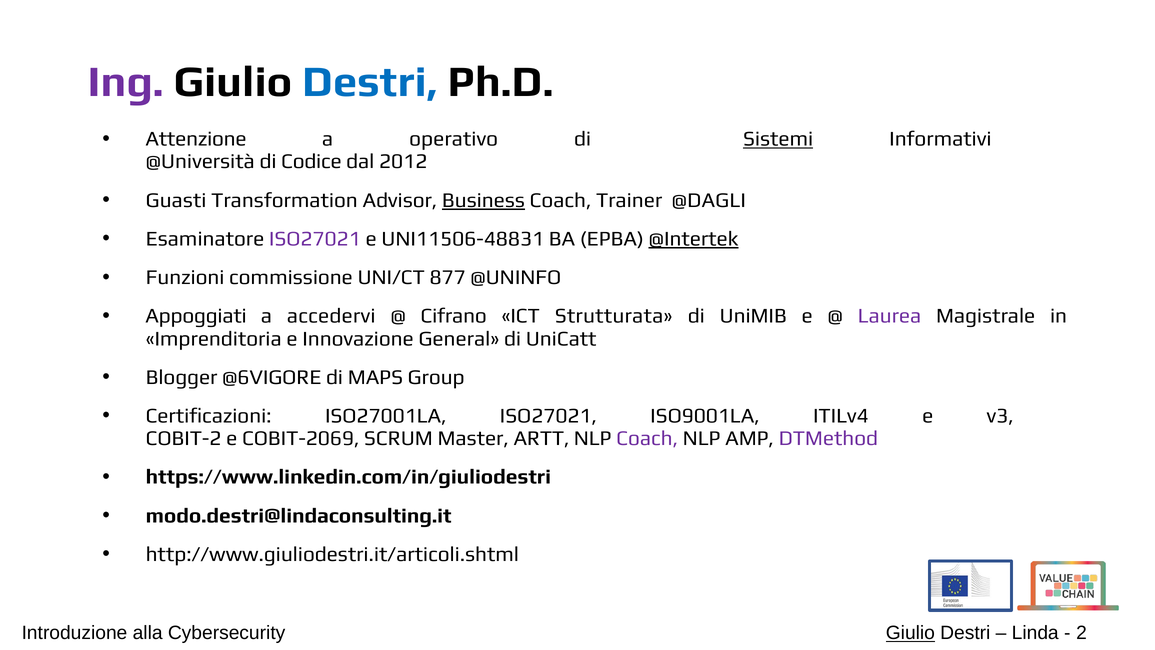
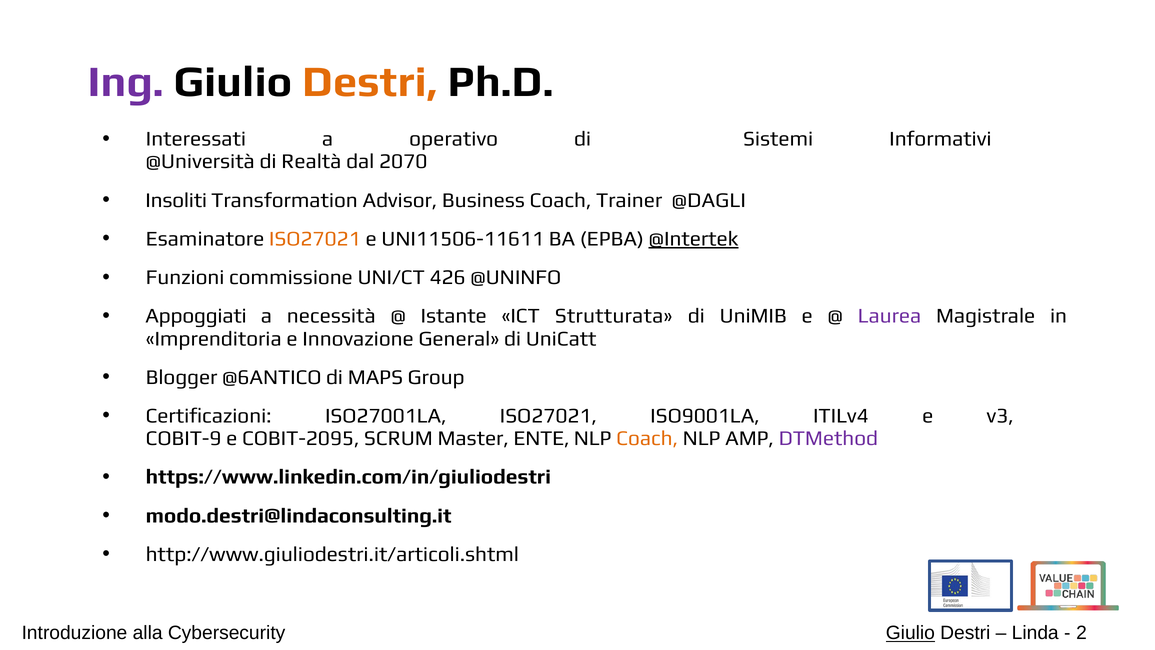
Destri at (370, 82) colour: blue -> orange
Attenzione: Attenzione -> Interessati
Sistemi underline: present -> none
Codice: Codice -> Realtà
2012: 2012 -> 2070
Guasti: Guasti -> Insoliti
Business underline: present -> none
ISO27021 at (315, 239) colour: purple -> orange
UNI11506-48831: UNI11506-48831 -> UNI11506-11611
877: 877 -> 426
accedervi: accedervi -> necessità
Cifrano: Cifrano -> Istante
@6VIGORE: @6VIGORE -> @6ANTICO
COBIT-2: COBIT-2 -> COBIT-9
COBIT-2069: COBIT-2069 -> COBIT-2095
ARTT: ARTT -> ENTE
Coach at (647, 438) colour: purple -> orange
